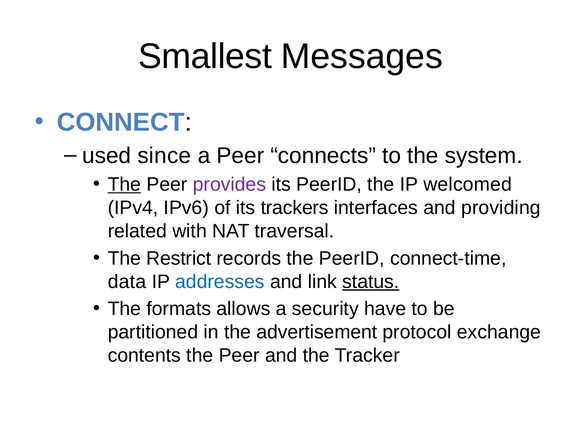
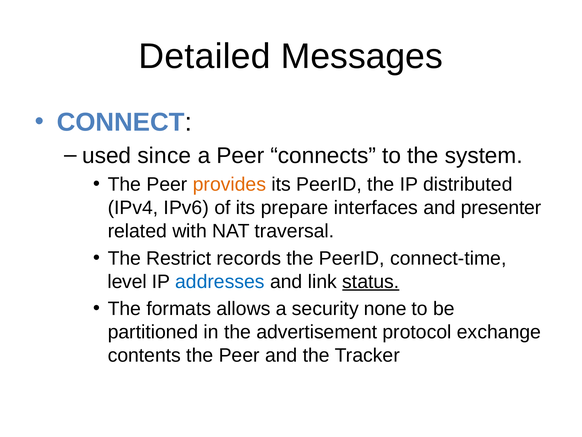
Smallest: Smallest -> Detailed
The at (124, 184) underline: present -> none
provides colour: purple -> orange
welcomed: welcomed -> distributed
trackers: trackers -> prepare
providing: providing -> presenter
data: data -> level
have: have -> none
